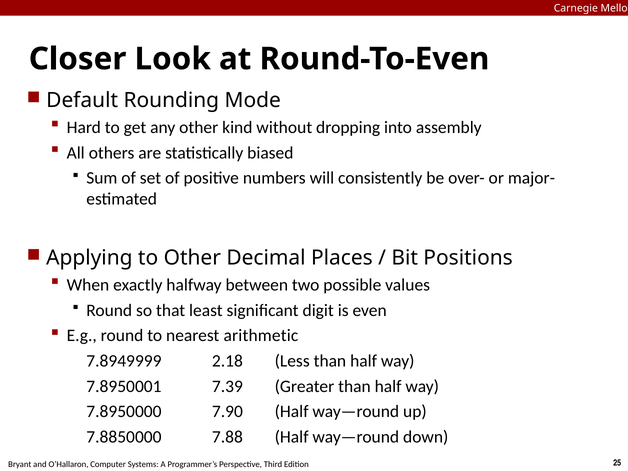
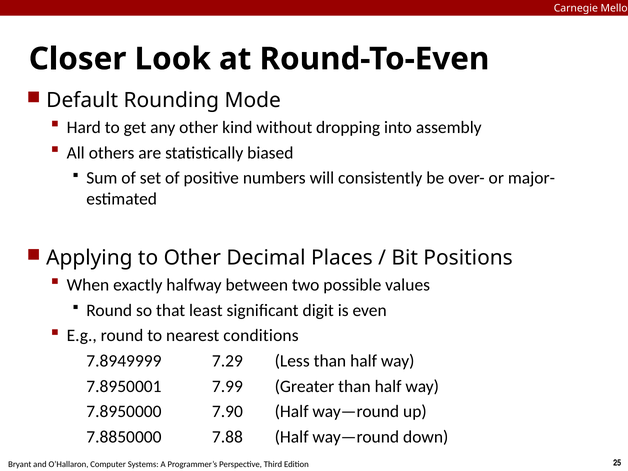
arithmetic: arithmetic -> conditions
2.18: 2.18 -> 7.29
7.39: 7.39 -> 7.99
